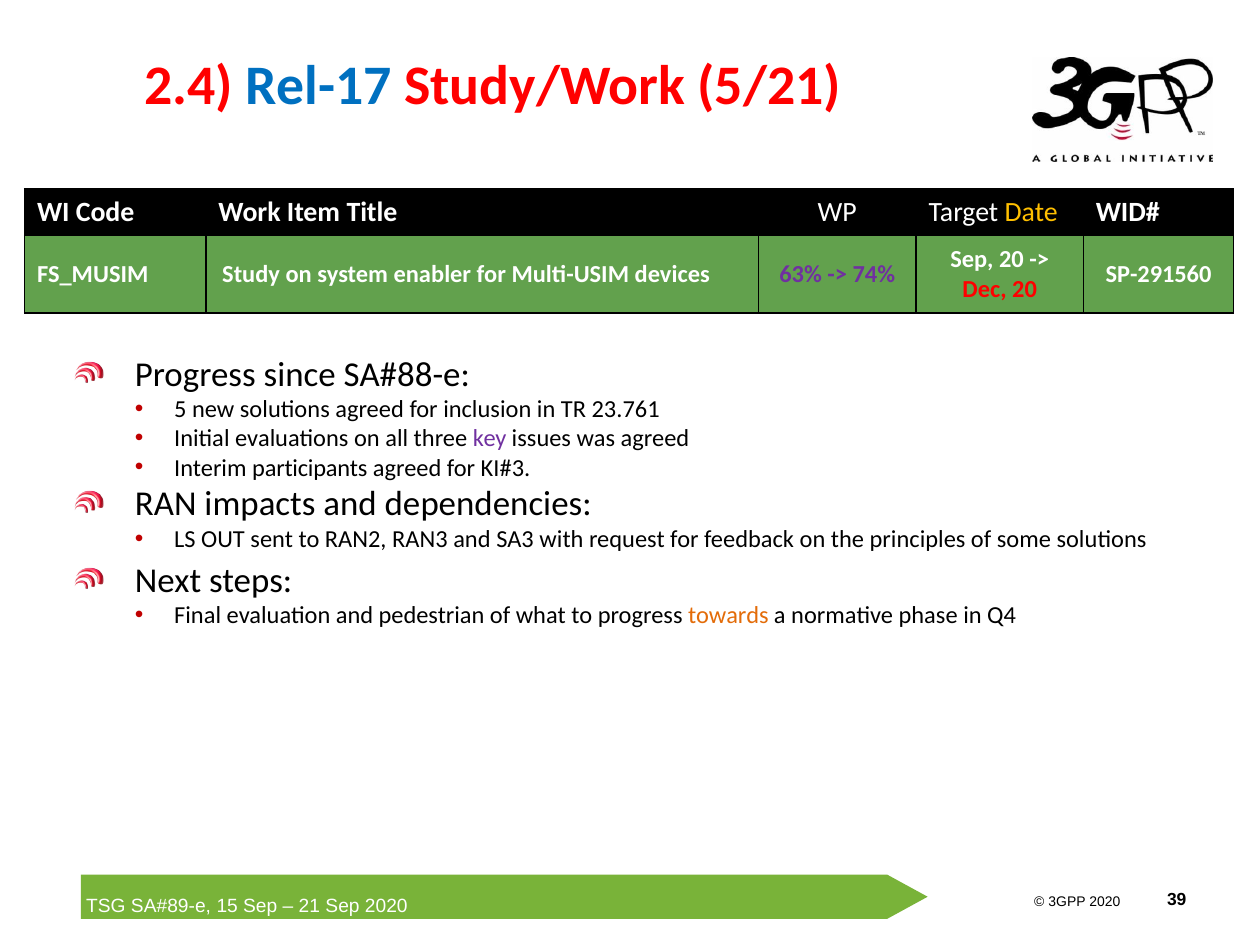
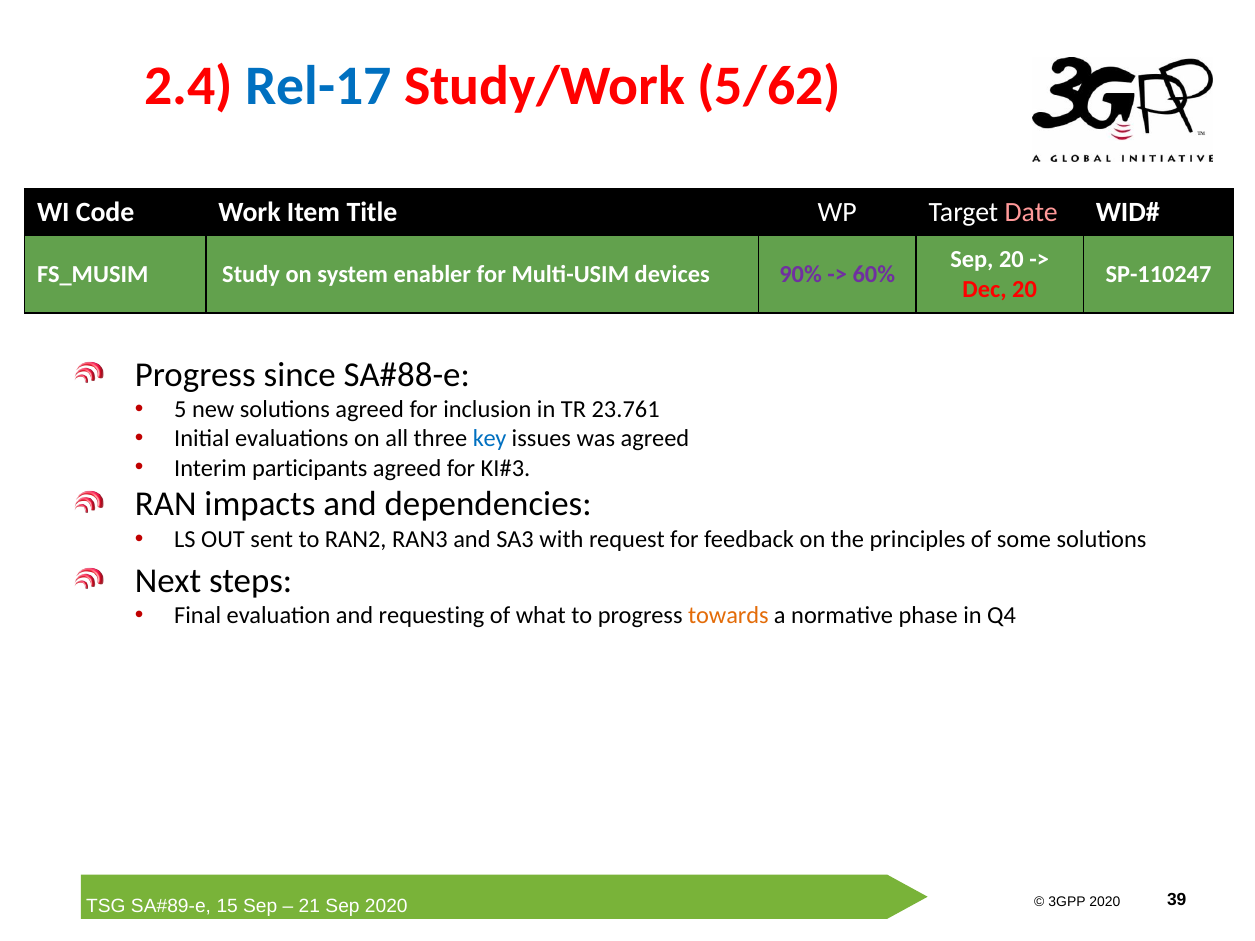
5/21: 5/21 -> 5/62
Date colour: yellow -> pink
63%: 63% -> 90%
74%: 74% -> 60%
SP-291560: SP-291560 -> SP-110247
key colour: purple -> blue
pedestrian: pedestrian -> requesting
